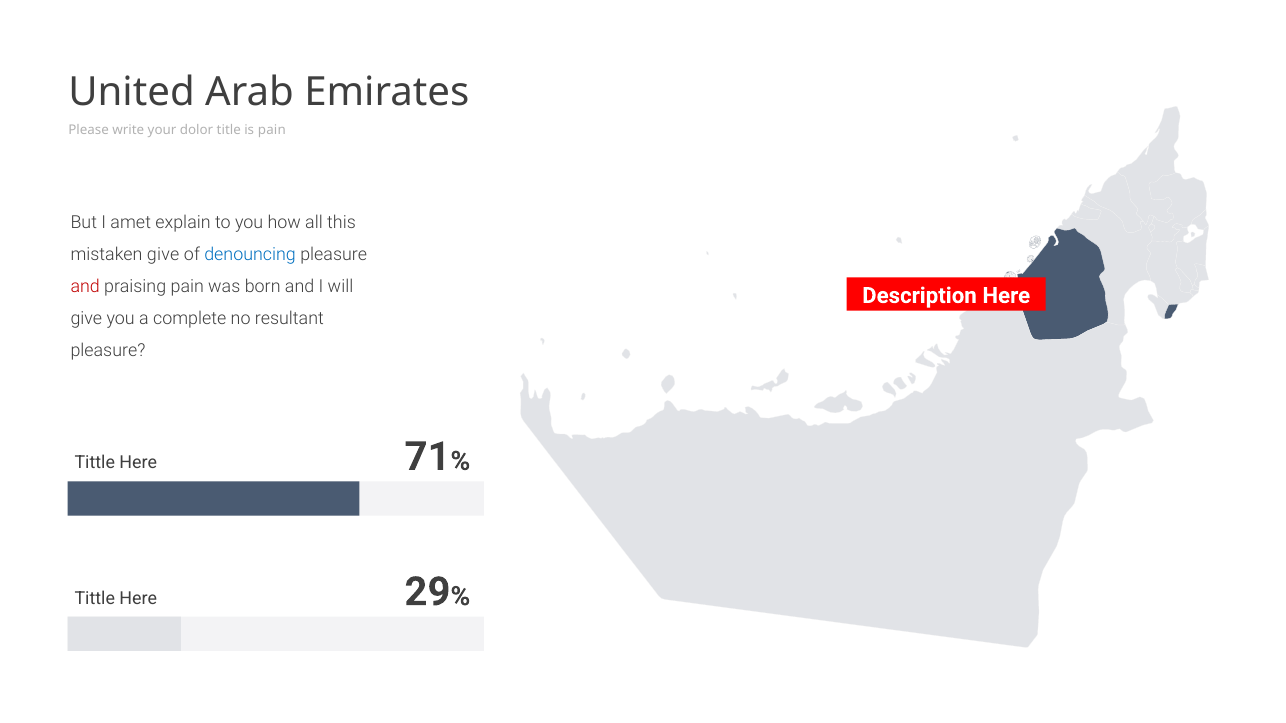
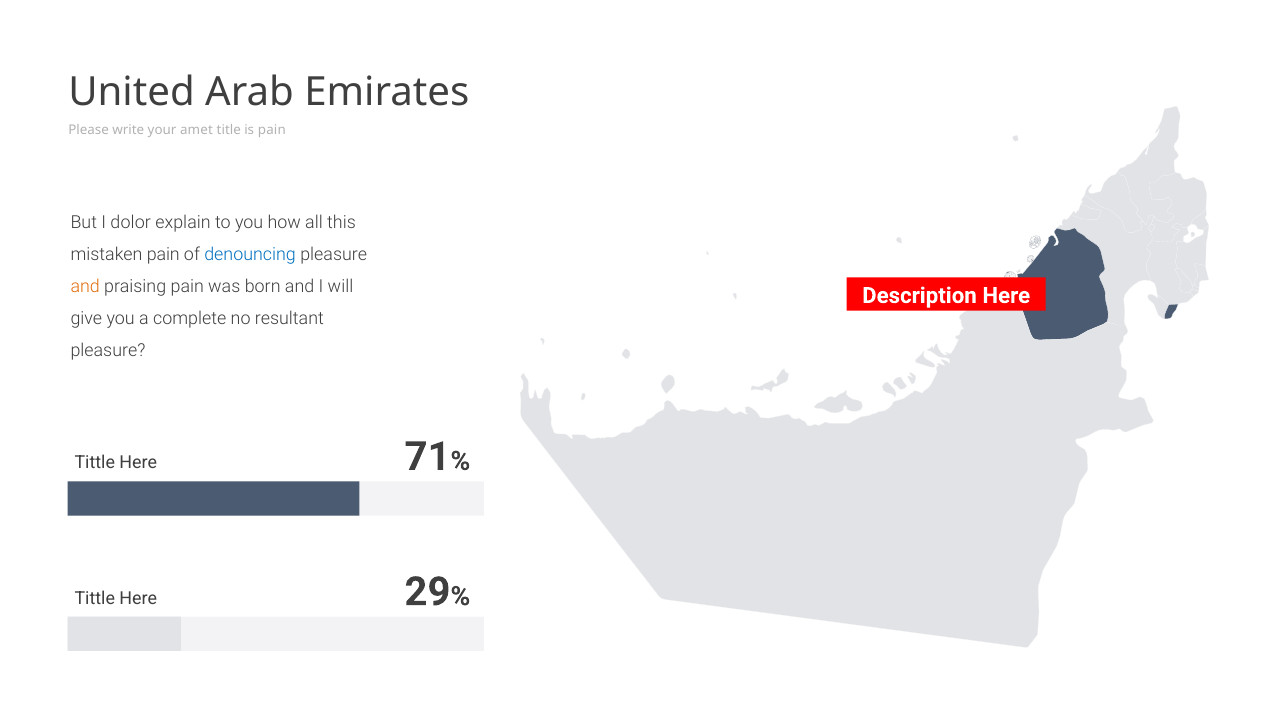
dolor: dolor -> amet
amet: amet -> dolor
mistaken give: give -> pain
and at (85, 287) colour: red -> orange
